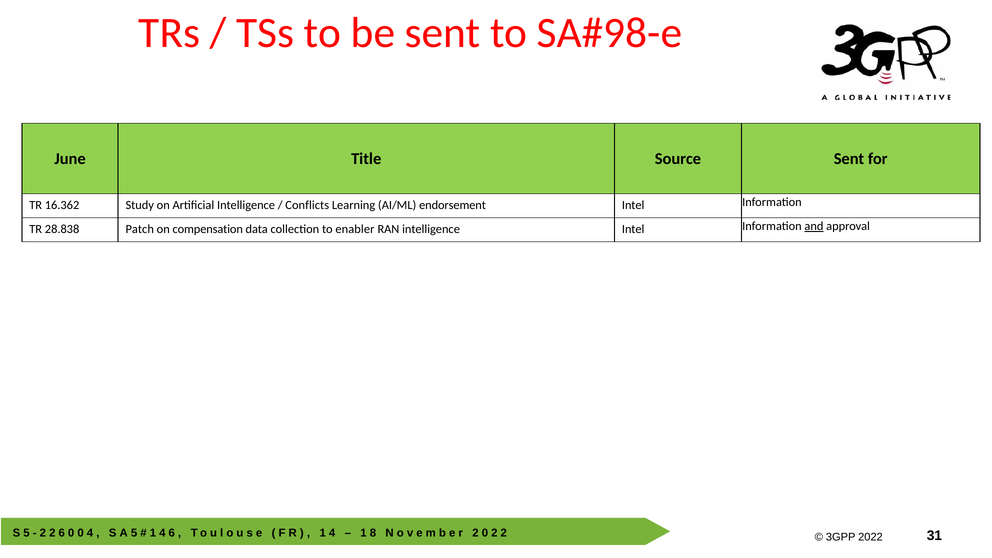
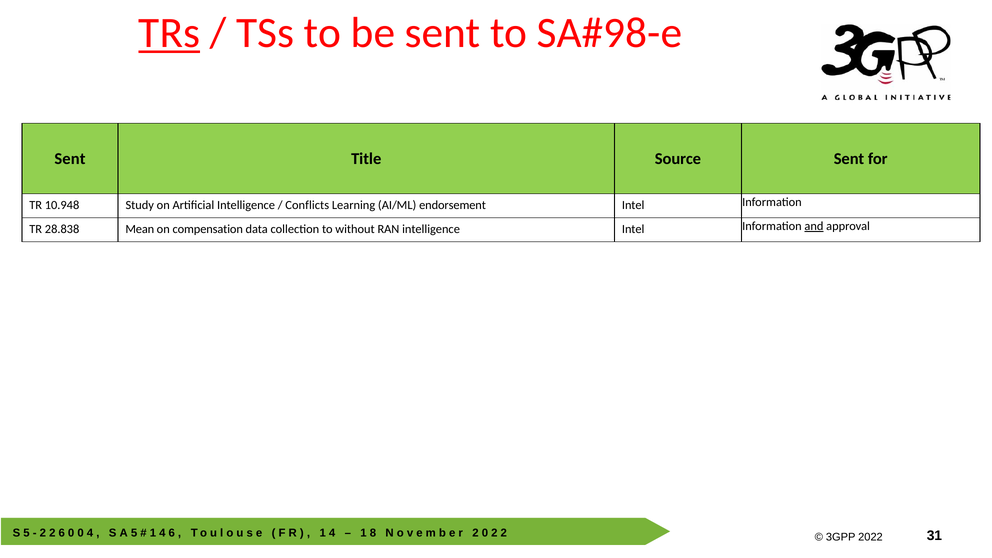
TRs underline: none -> present
June at (70, 159): June -> Sent
16.362: 16.362 -> 10.948
Patch: Patch -> Mean
enabler: enabler -> without
